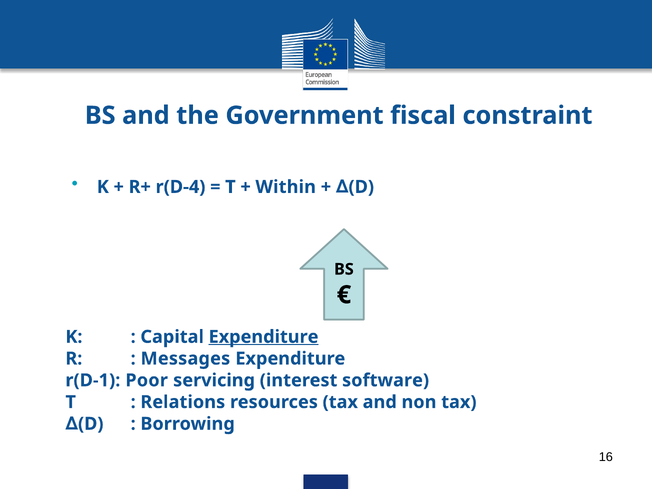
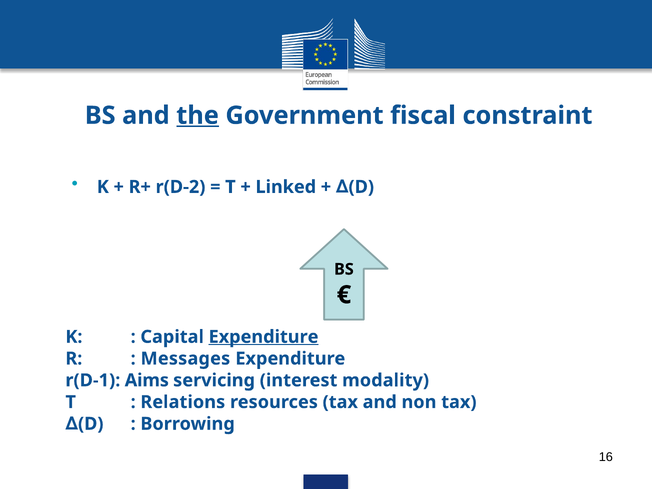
the underline: none -> present
r(D-4: r(D-4 -> r(D-2
Within: Within -> Linked
Poor: Poor -> Aims
software: software -> modality
